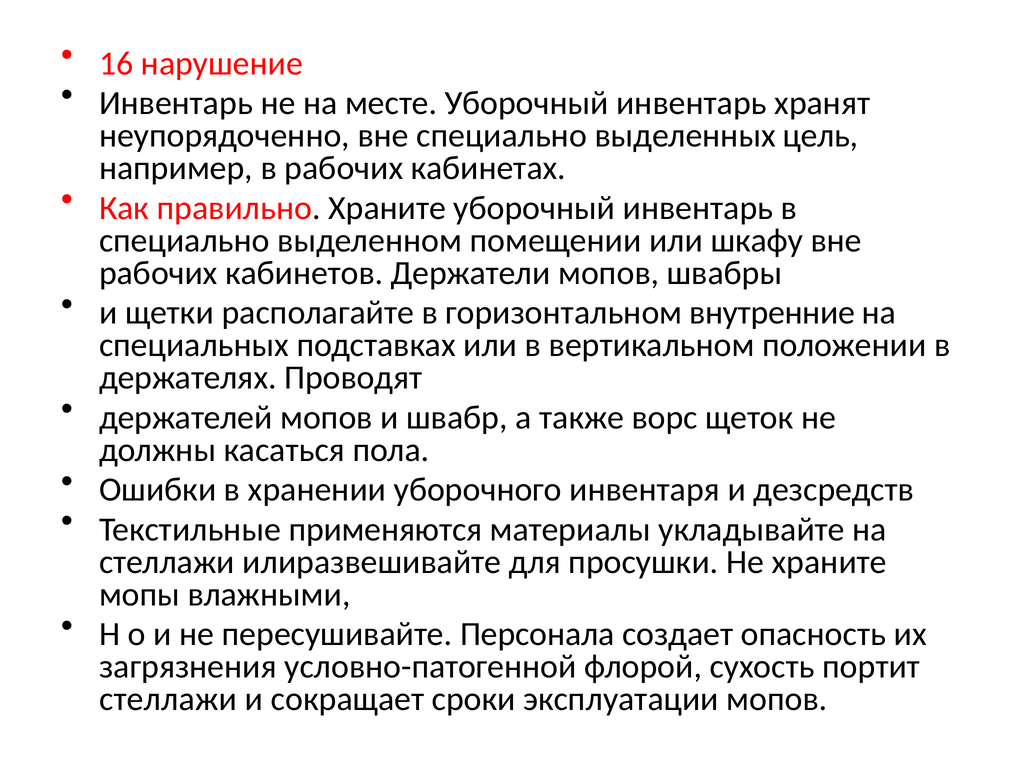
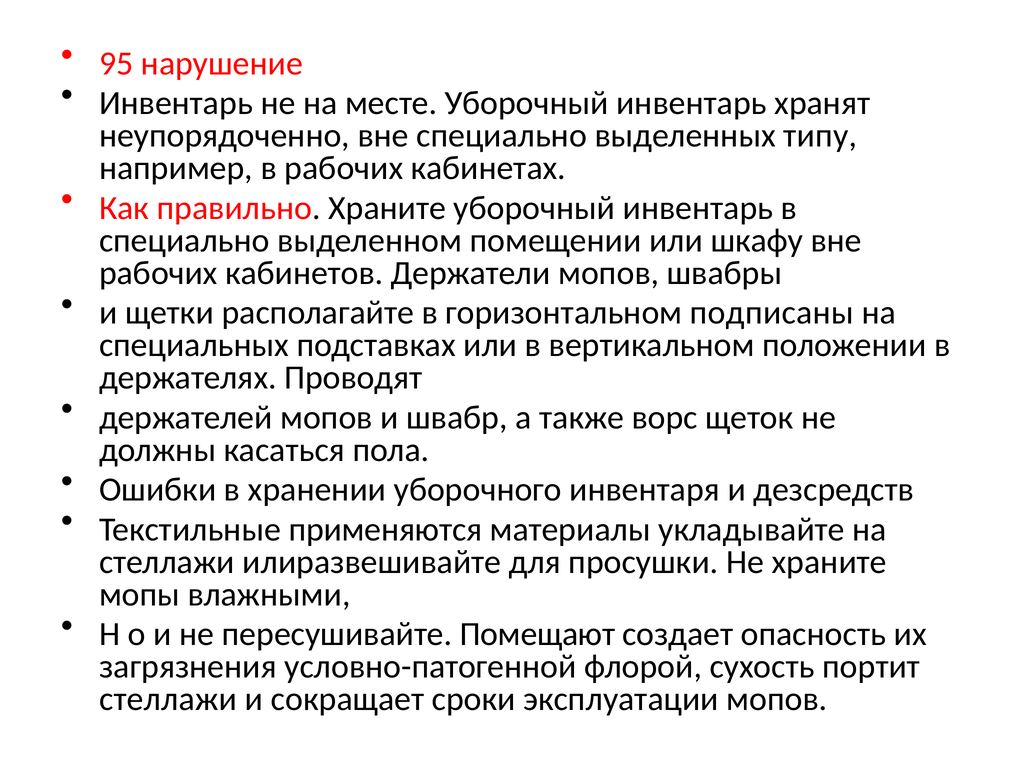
16: 16 -> 95
цель: цель -> типу
внутренние: внутренние -> подписаны
Персонала: Персонала -> Помещают
